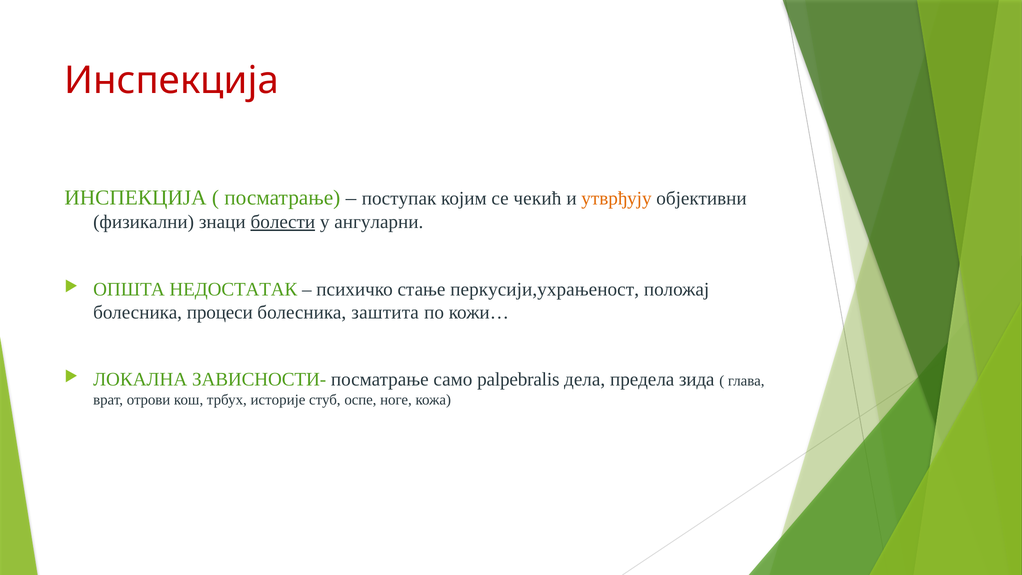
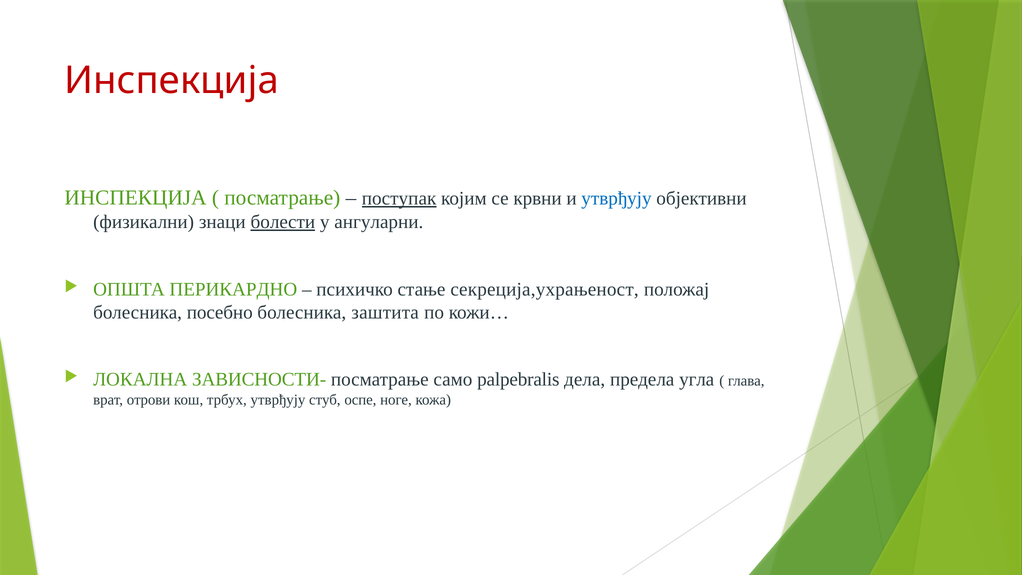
поступак underline: none -> present
чекић: чекић -> крвни
утврђују at (616, 199) colour: orange -> blue
НЕДОСТАТАК: НЕДОСТАТАК -> ПЕРИКАРДНО
перкусији,ухрањеност: перкусији,ухрањеност -> секреција,ухрањеност
процеси: процеси -> посебно
зида: зида -> угла
трбух историје: историје -> утврђују
